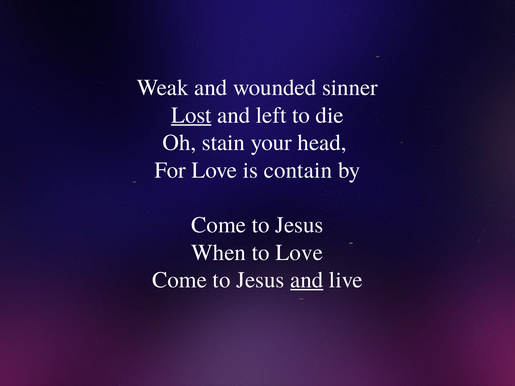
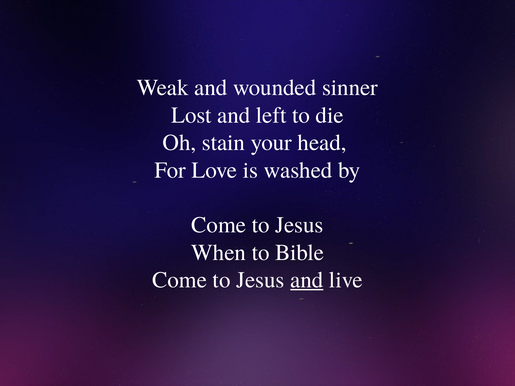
Lost underline: present -> none
contain: contain -> washed
to Love: Love -> Bible
